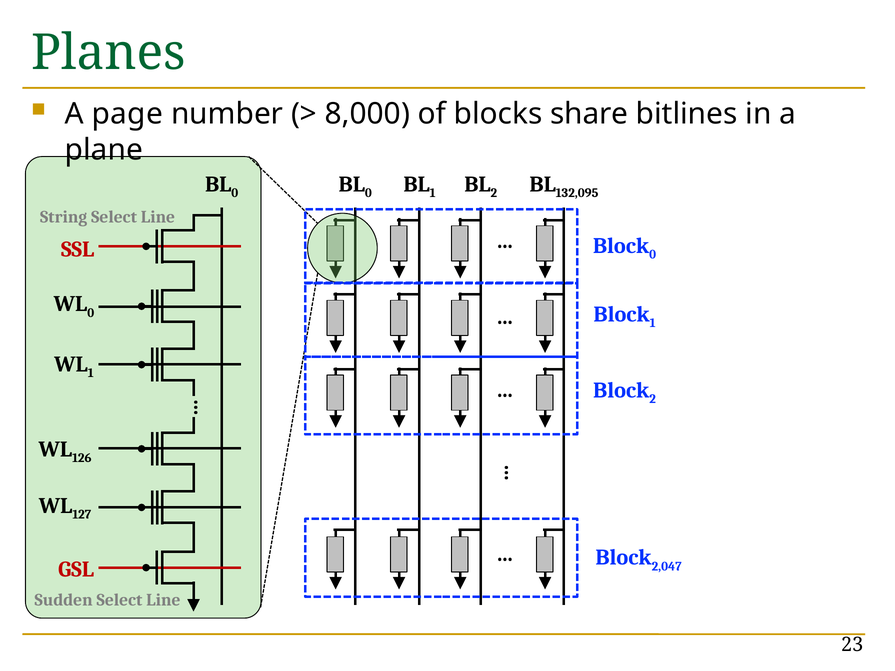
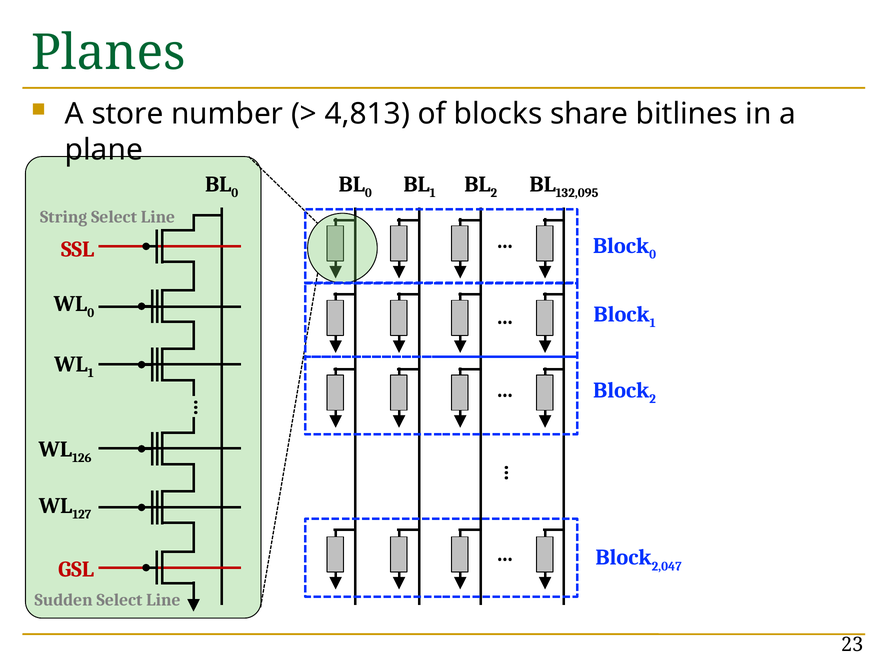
page: page -> store
8,000: 8,000 -> 4,813
